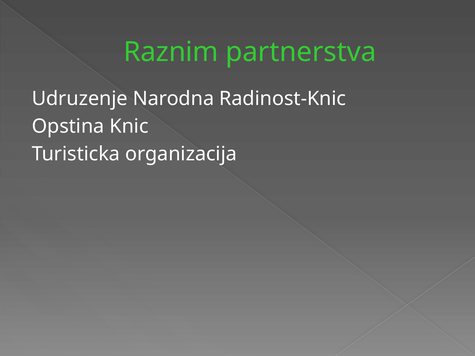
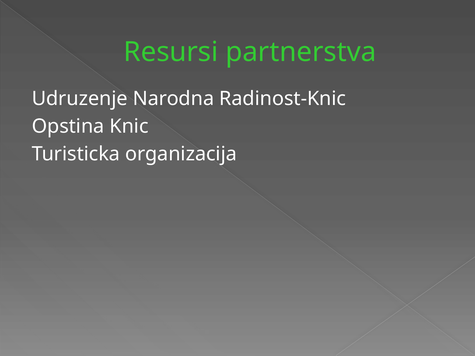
Raznim: Raznim -> Resursi
